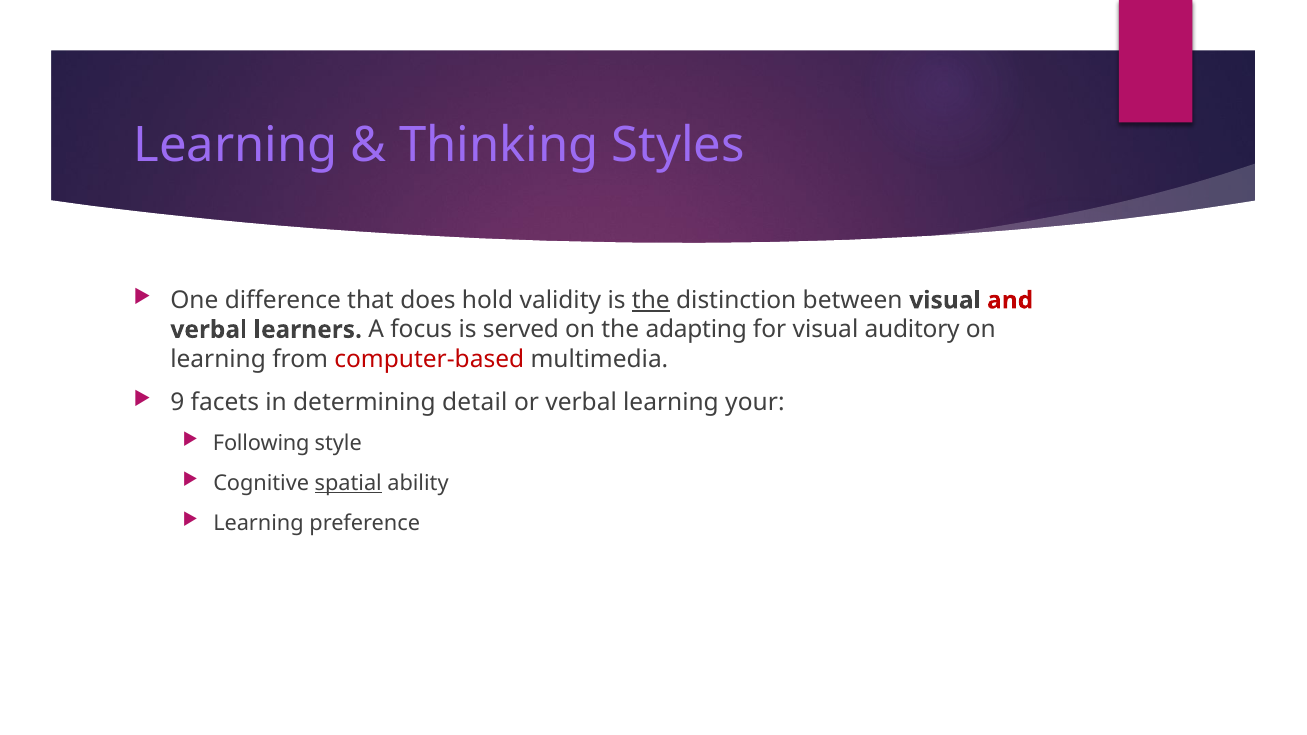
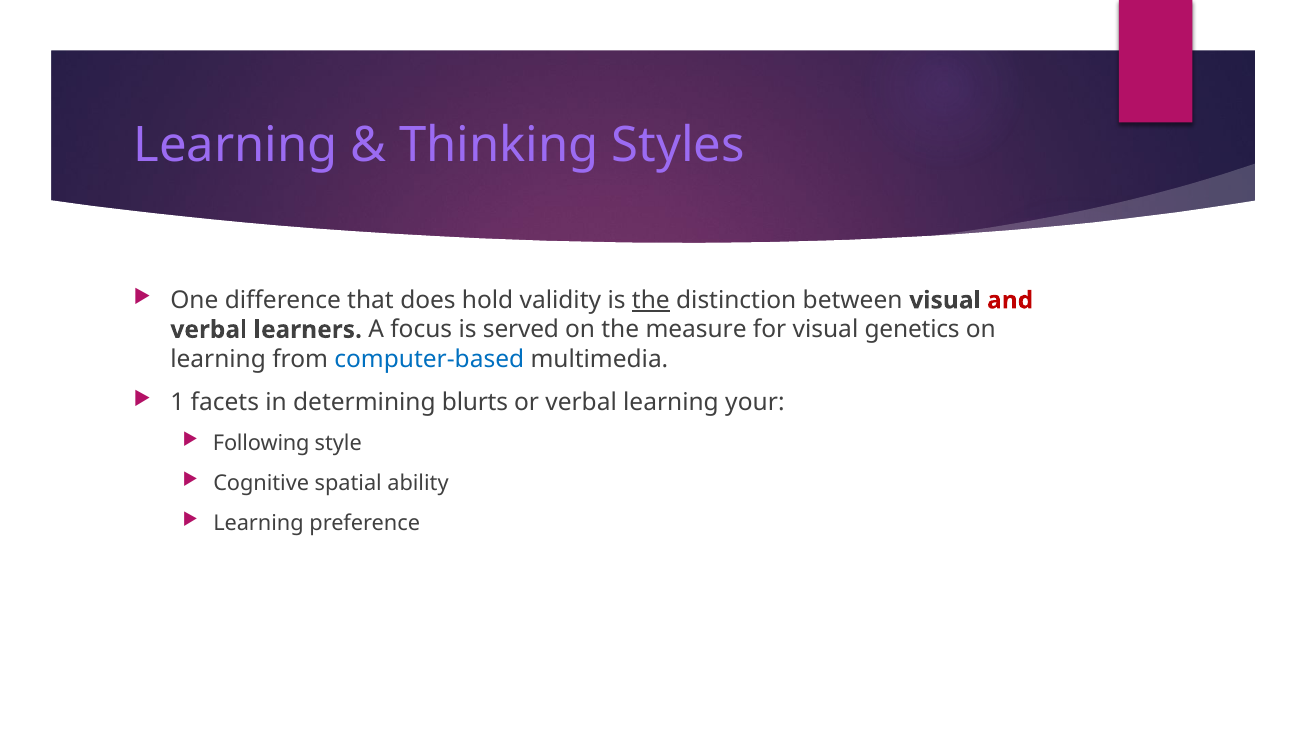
adapting: adapting -> measure
auditory: auditory -> genetics
computer-based colour: red -> blue
9: 9 -> 1
detail: detail -> blurts
spatial underline: present -> none
